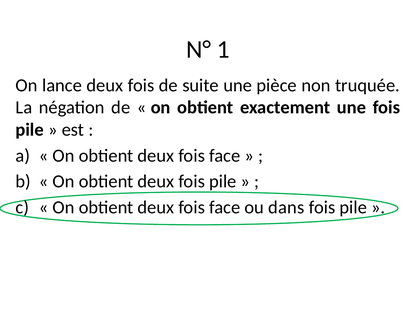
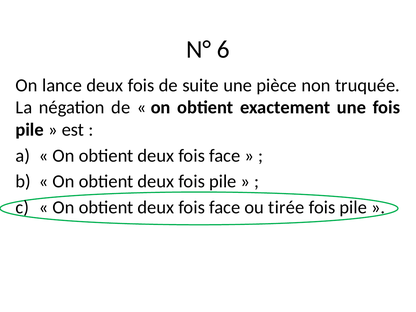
1: 1 -> 6
dans: dans -> tirée
